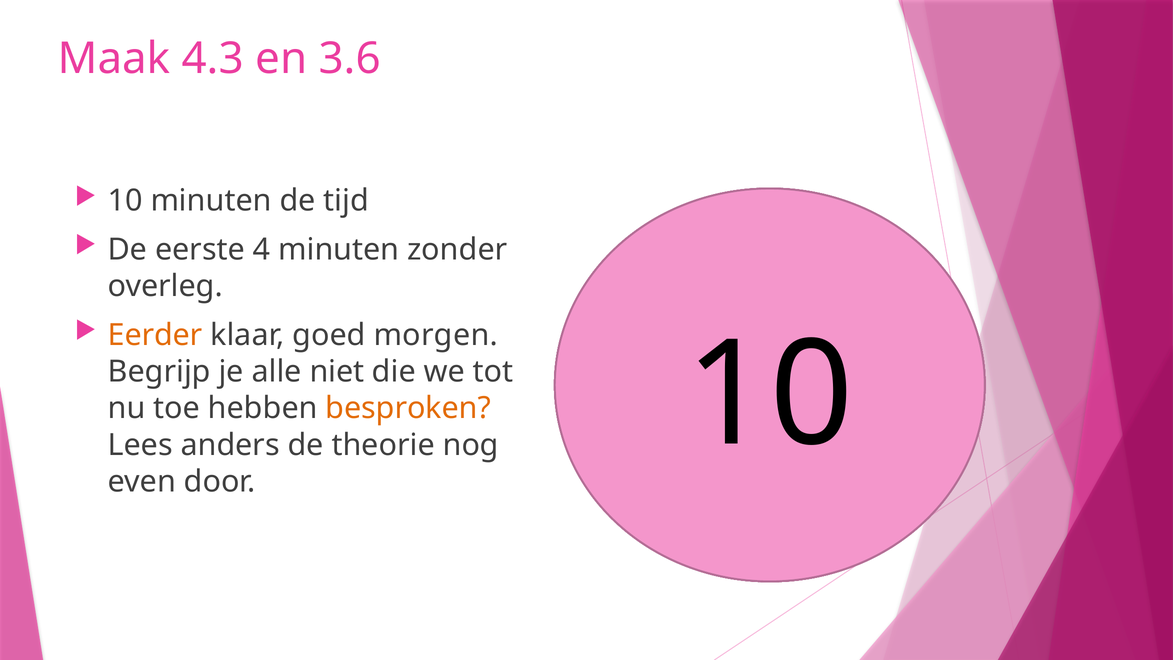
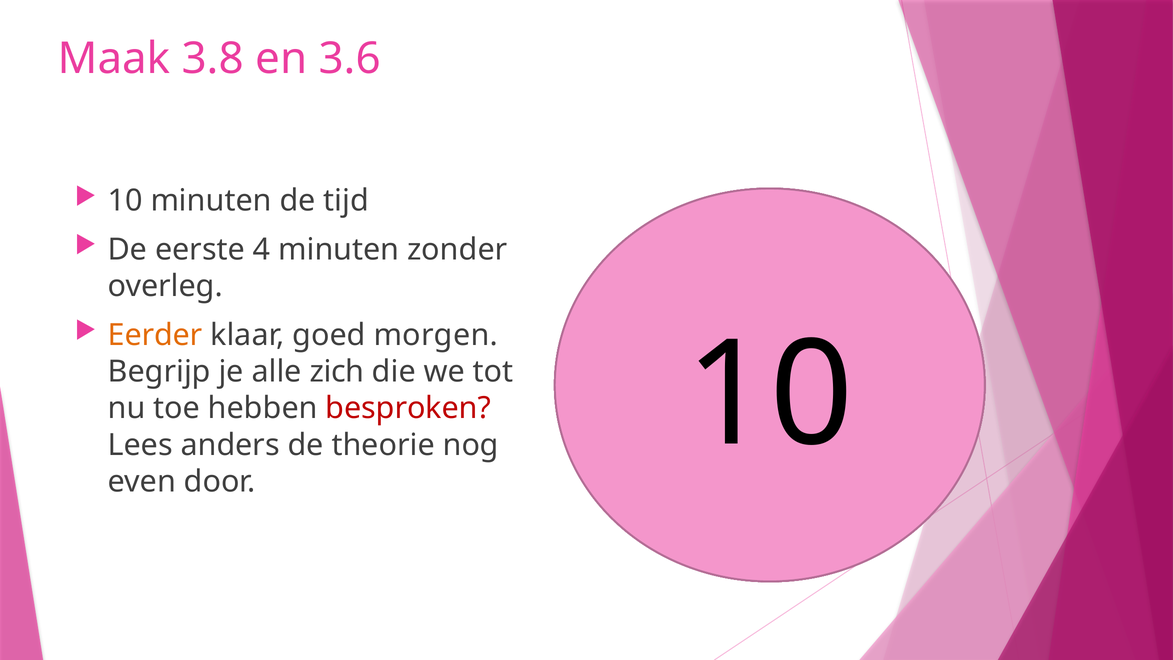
4.3: 4.3 -> 3.8
niet: niet -> zich
besproken colour: orange -> red
